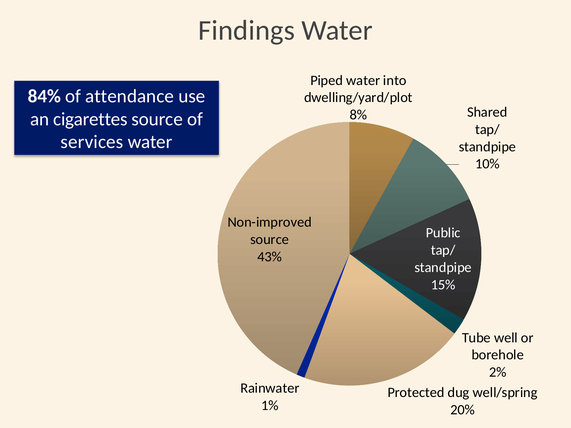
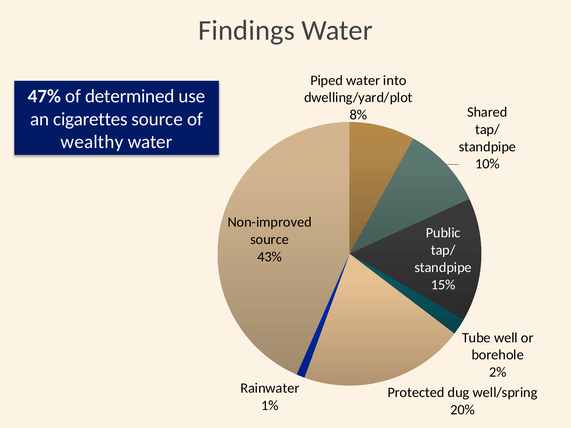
84%: 84% -> 47%
attendance: attendance -> determined
services: services -> wealthy
